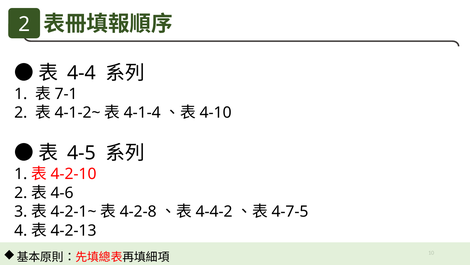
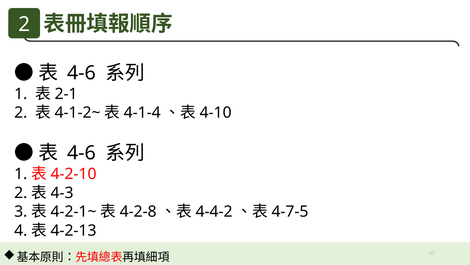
4-4 at (81, 73): 4-4 -> 4-6
7-1: 7-1 -> 2-1
4-5 at (81, 153): 4-5 -> 4-6
4-6: 4-6 -> 4-3
